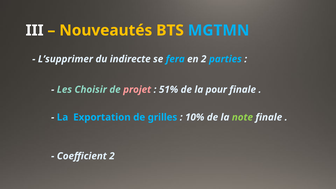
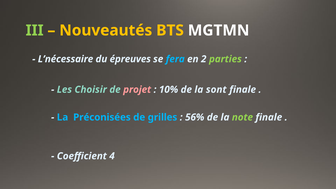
III colour: white -> light green
MGTMN colour: light blue -> white
L’supprimer: L’supprimer -> L’nécessaire
indirecte: indirecte -> épreuves
parties colour: light blue -> light green
51%: 51% -> 10%
pour: pour -> sont
Exportation: Exportation -> Préconisées
10%: 10% -> 56%
Coefficient 2: 2 -> 4
